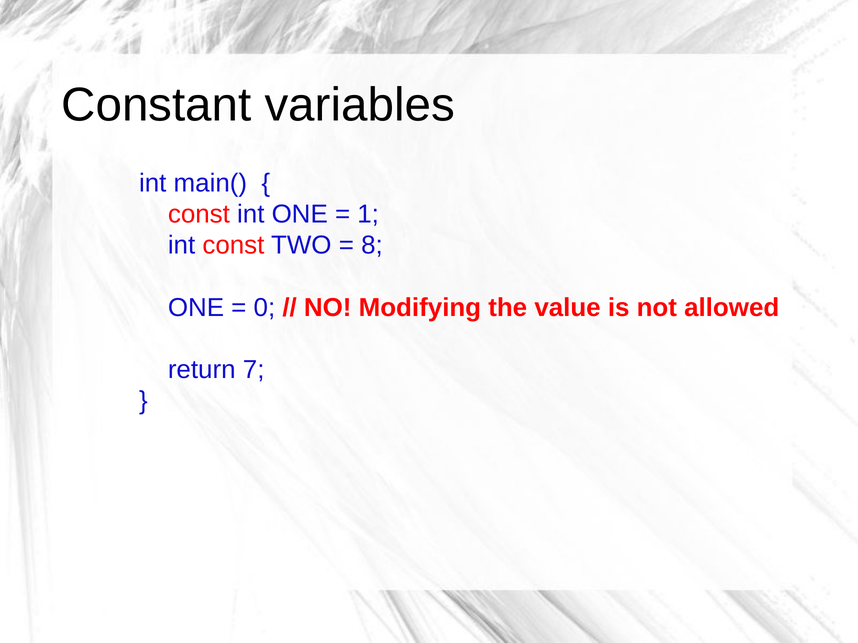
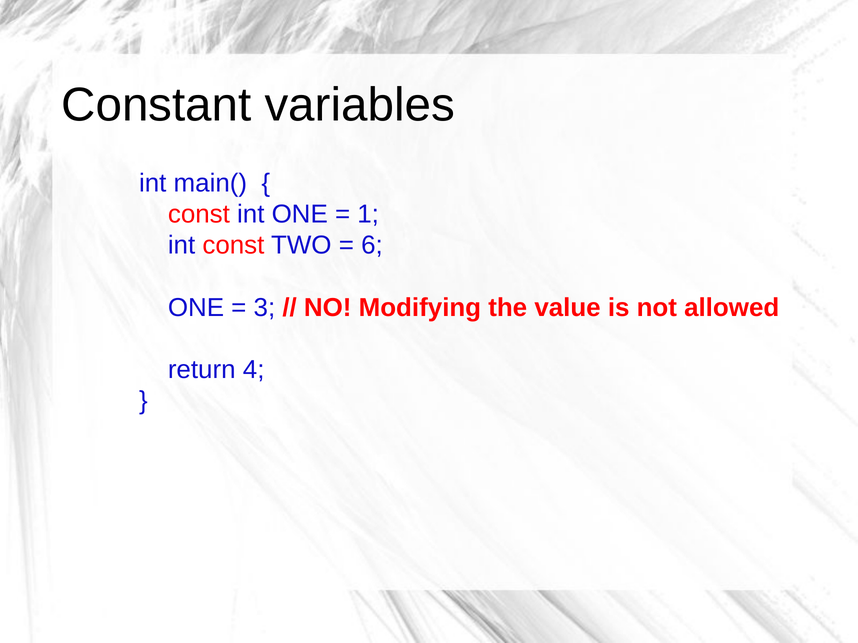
8: 8 -> 6
0: 0 -> 3
7: 7 -> 4
